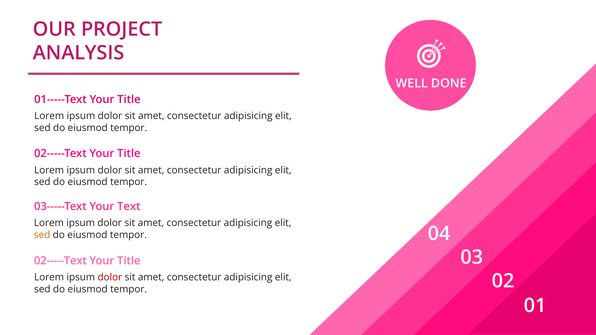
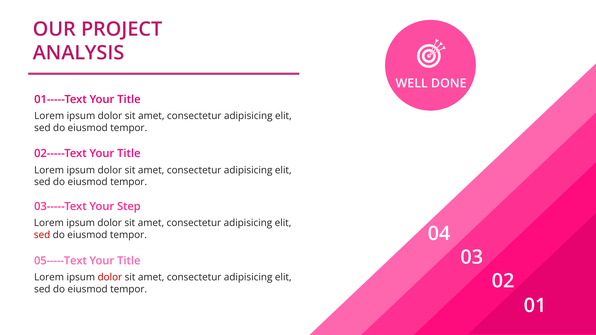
Text: Text -> Step
sed at (42, 235) colour: orange -> red
02-----Text at (60, 261): 02-----Text -> 05-----Text
